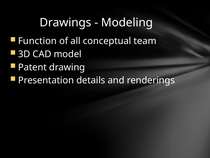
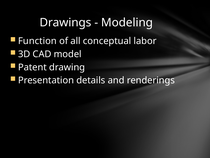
team: team -> labor
